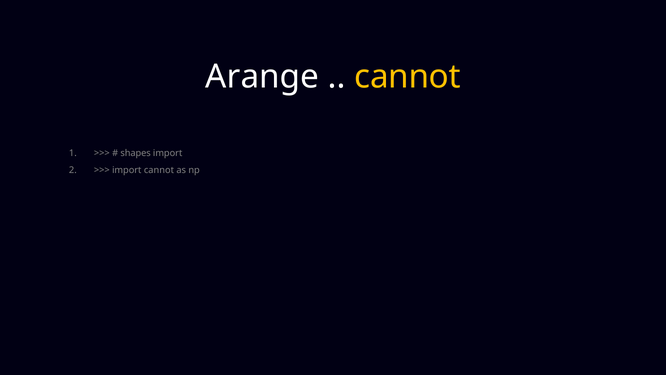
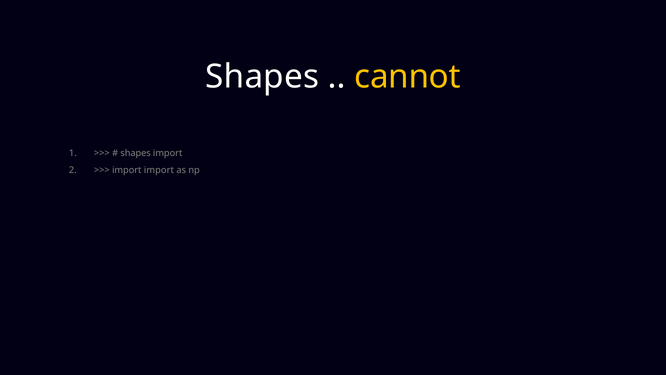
Arange at (262, 77): Arange -> Shapes
import cannot: cannot -> import
